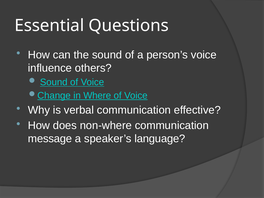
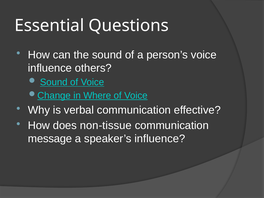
non-where: non-where -> non-tissue
speaker’s language: language -> influence
